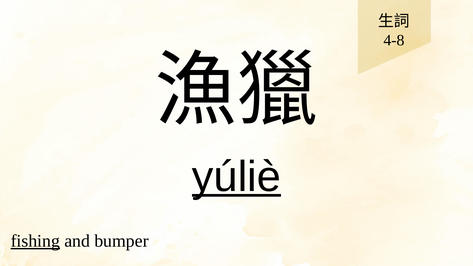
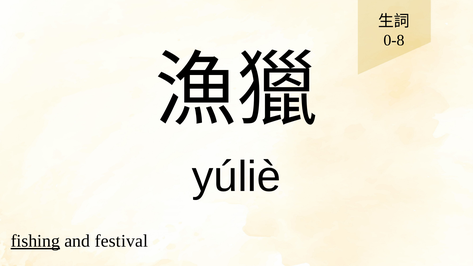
4-8: 4-8 -> 0-8
yúliè underline: present -> none
bumper: bumper -> festival
